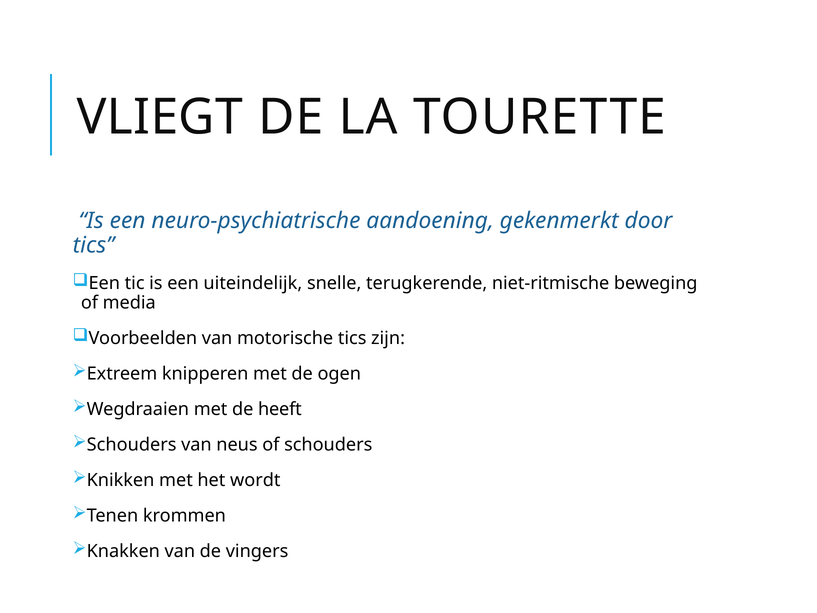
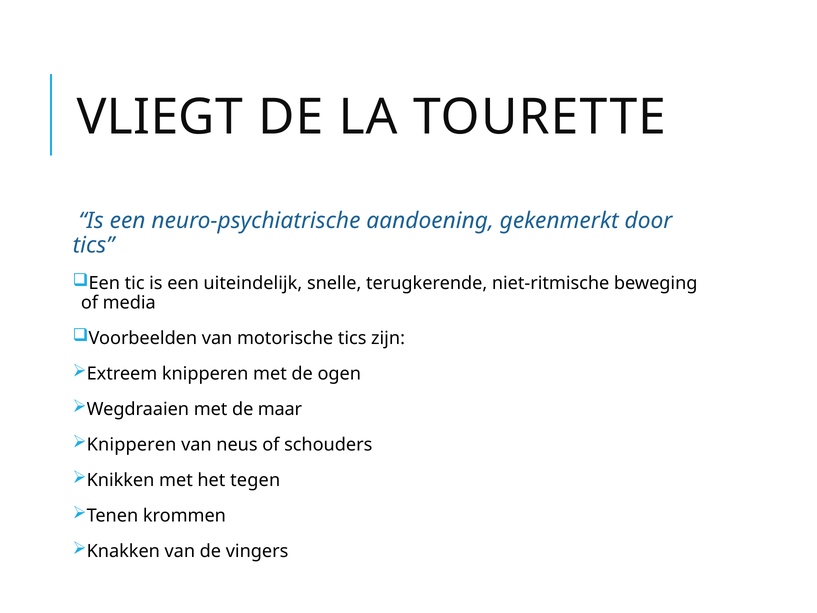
heeft: heeft -> maar
Schouders at (132, 444): Schouders -> Knipperen
wordt: wordt -> tegen
